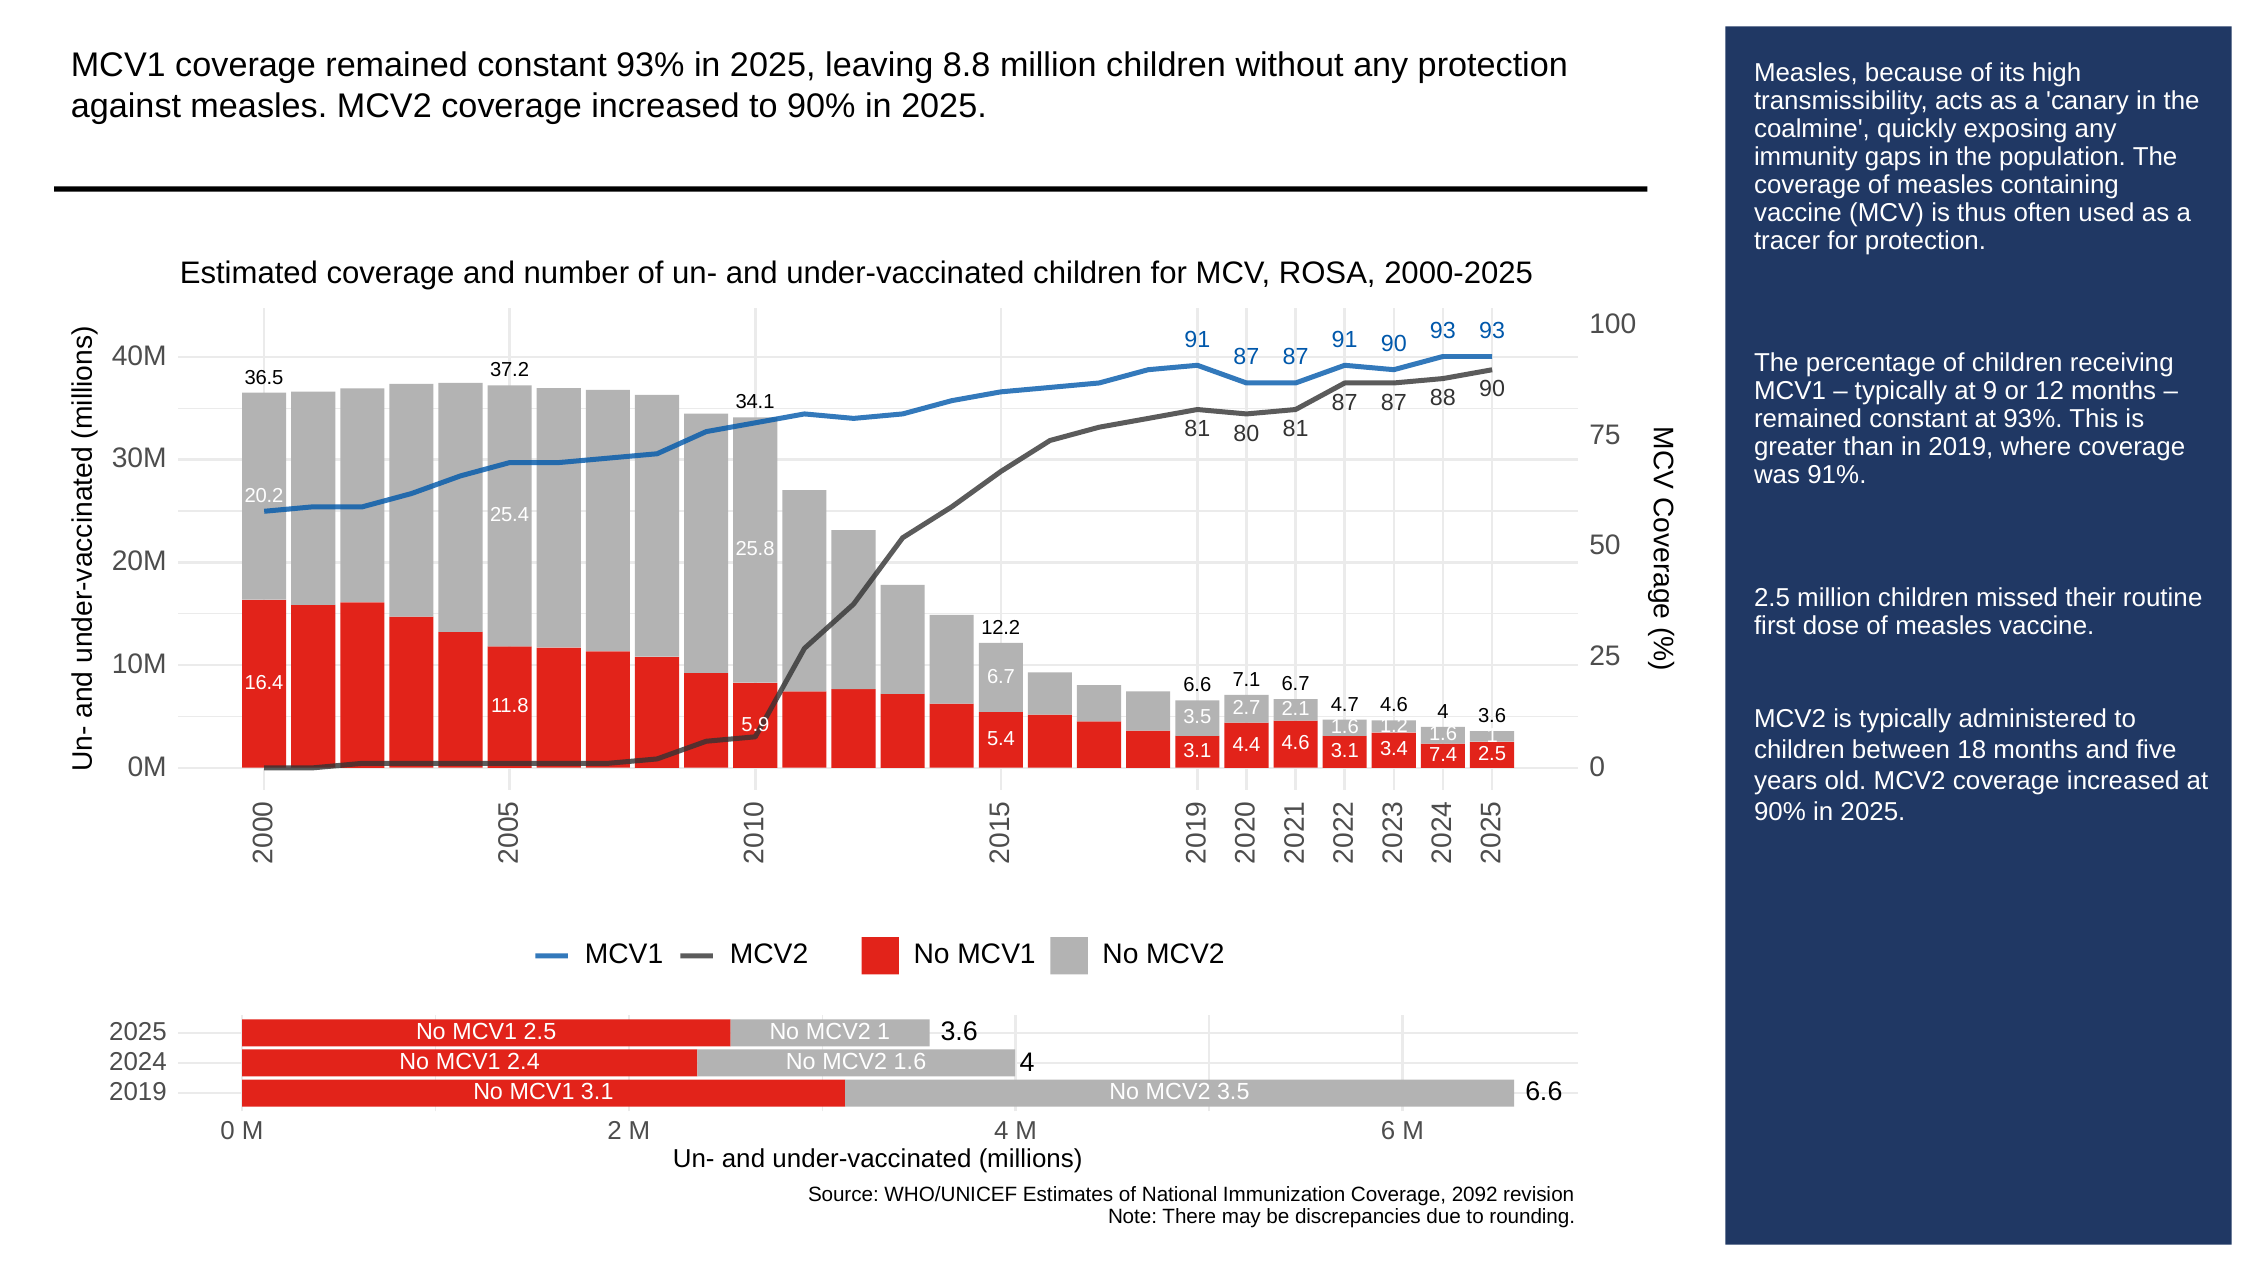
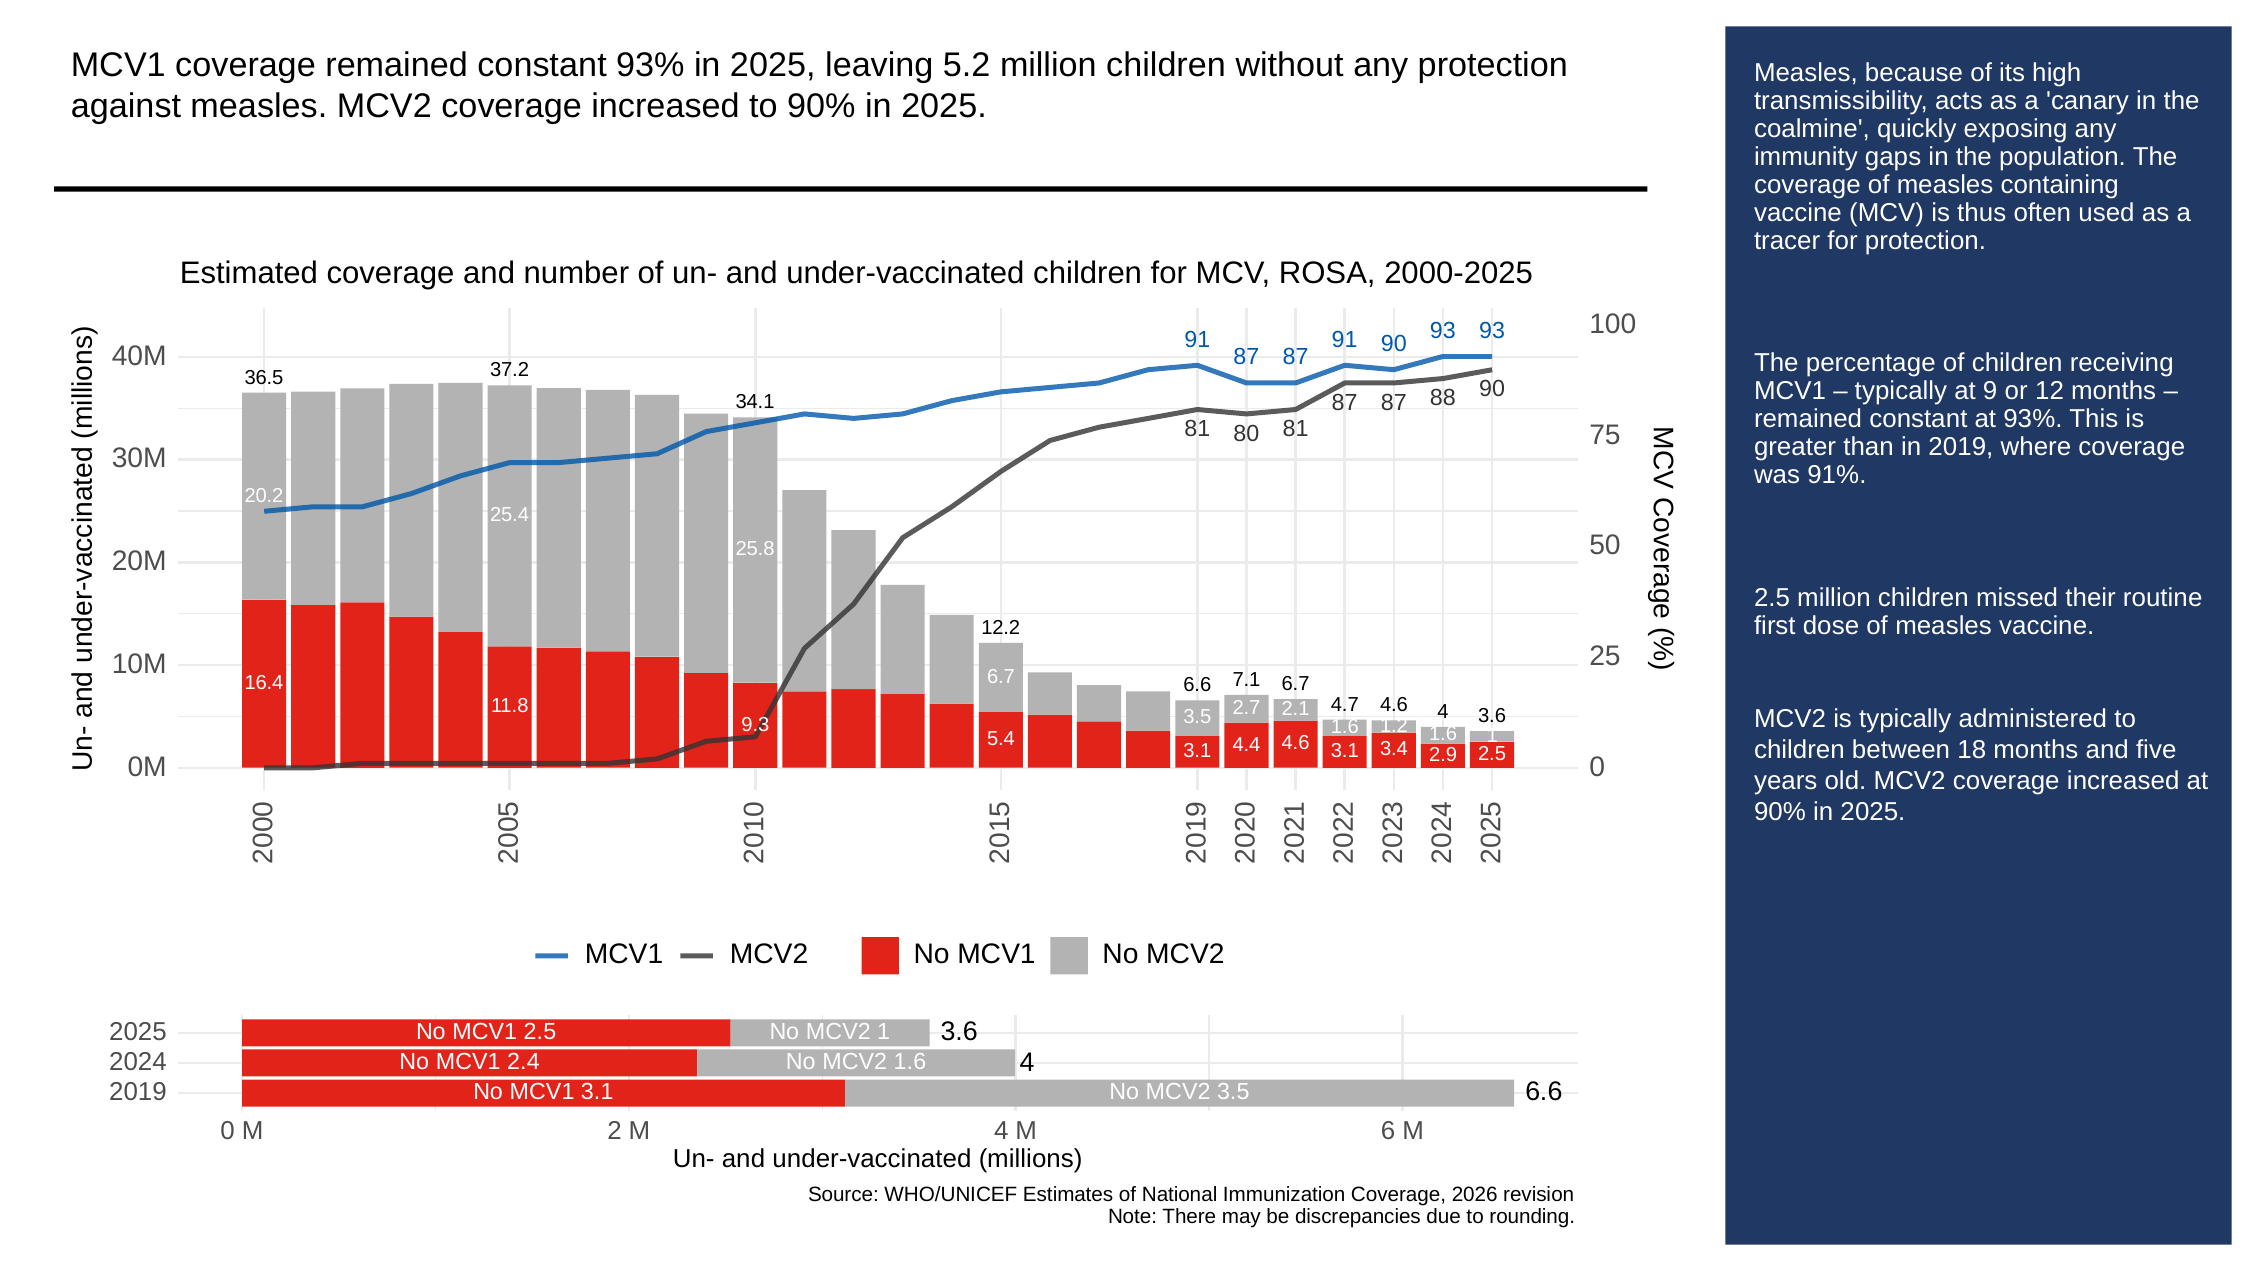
8.8: 8.8 -> 5.2
5.9: 5.9 -> 9.3
7.4: 7.4 -> 2.9
2092: 2092 -> 2026
